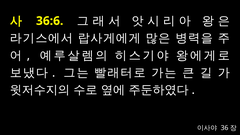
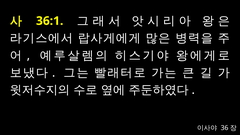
36:6: 36:6 -> 36:1
